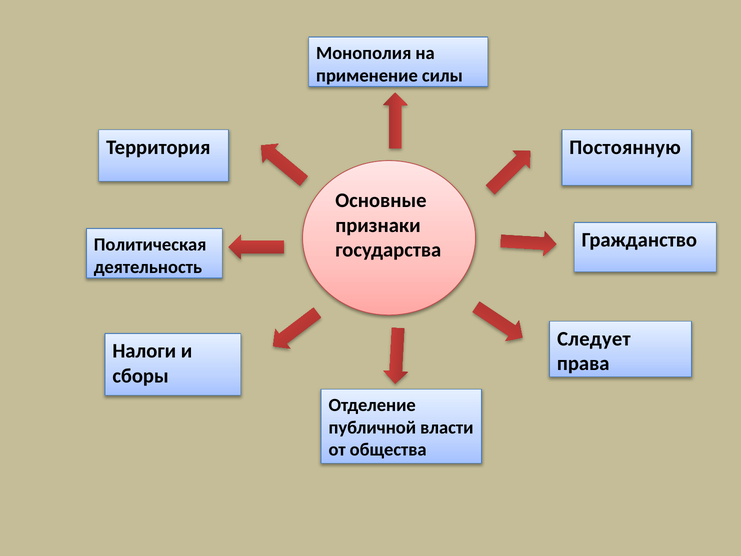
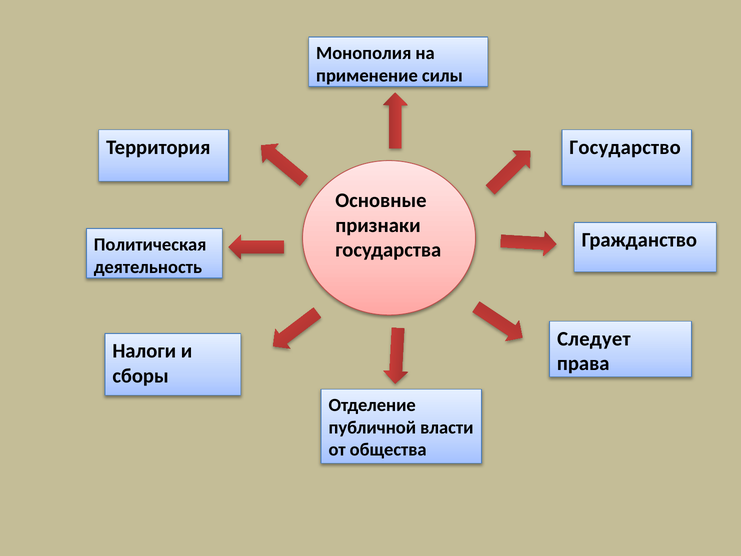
Постоянную: Постоянную -> Государство
